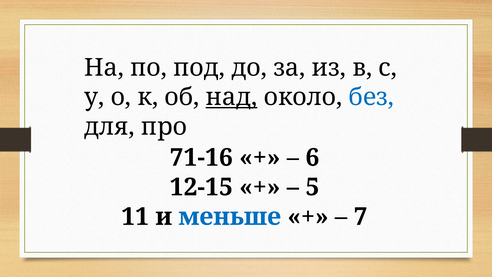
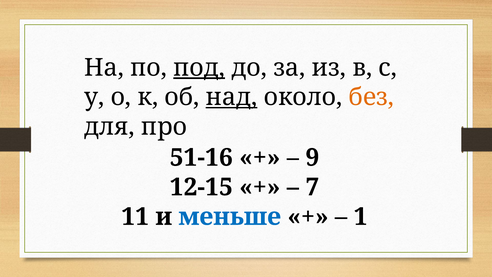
под underline: none -> present
без colour: blue -> orange
71-16: 71-16 -> 51-16
6: 6 -> 9
5: 5 -> 7
7: 7 -> 1
